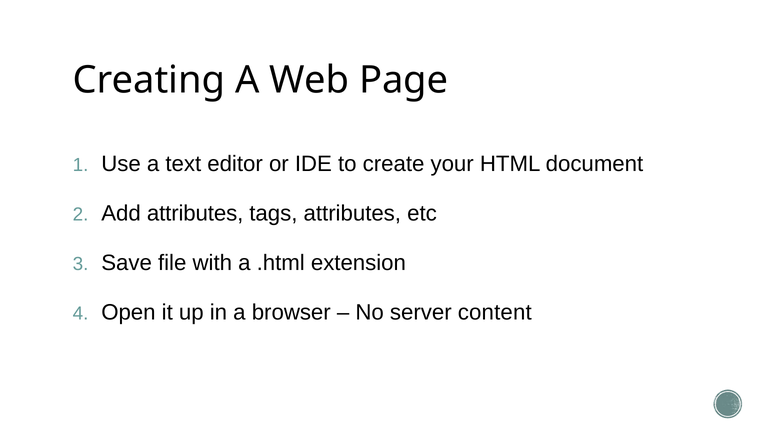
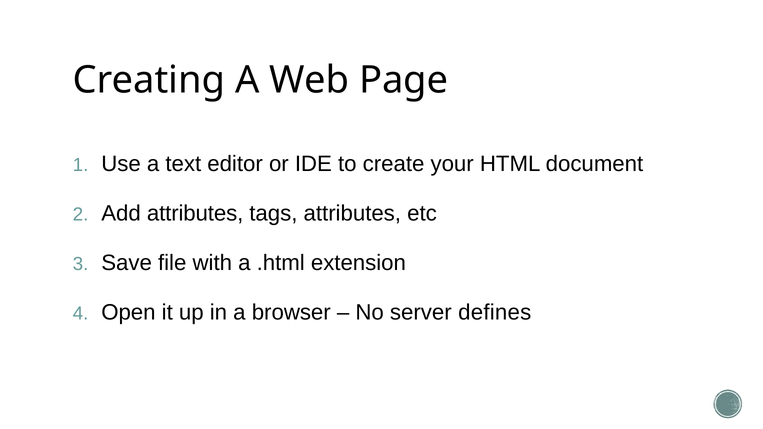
content: content -> defines
